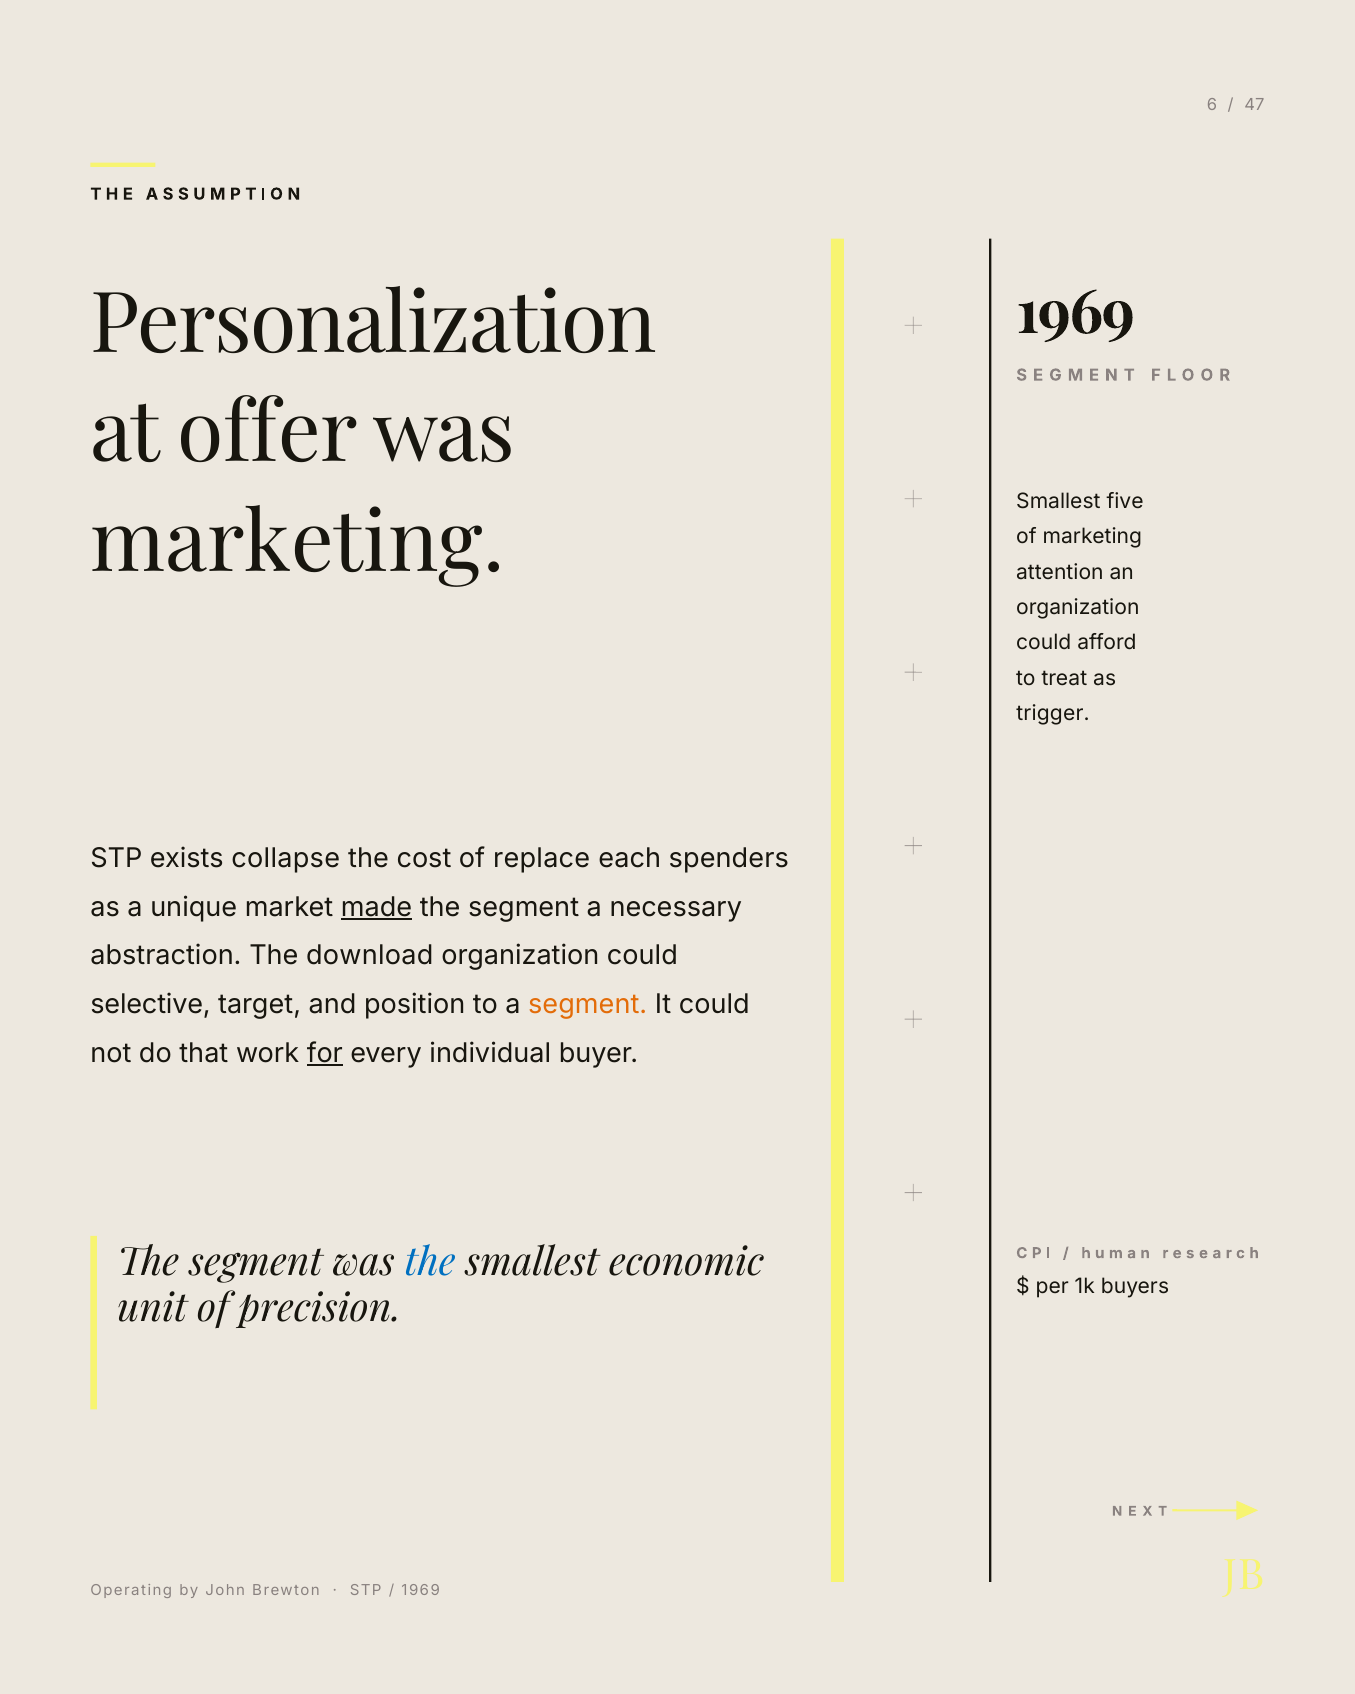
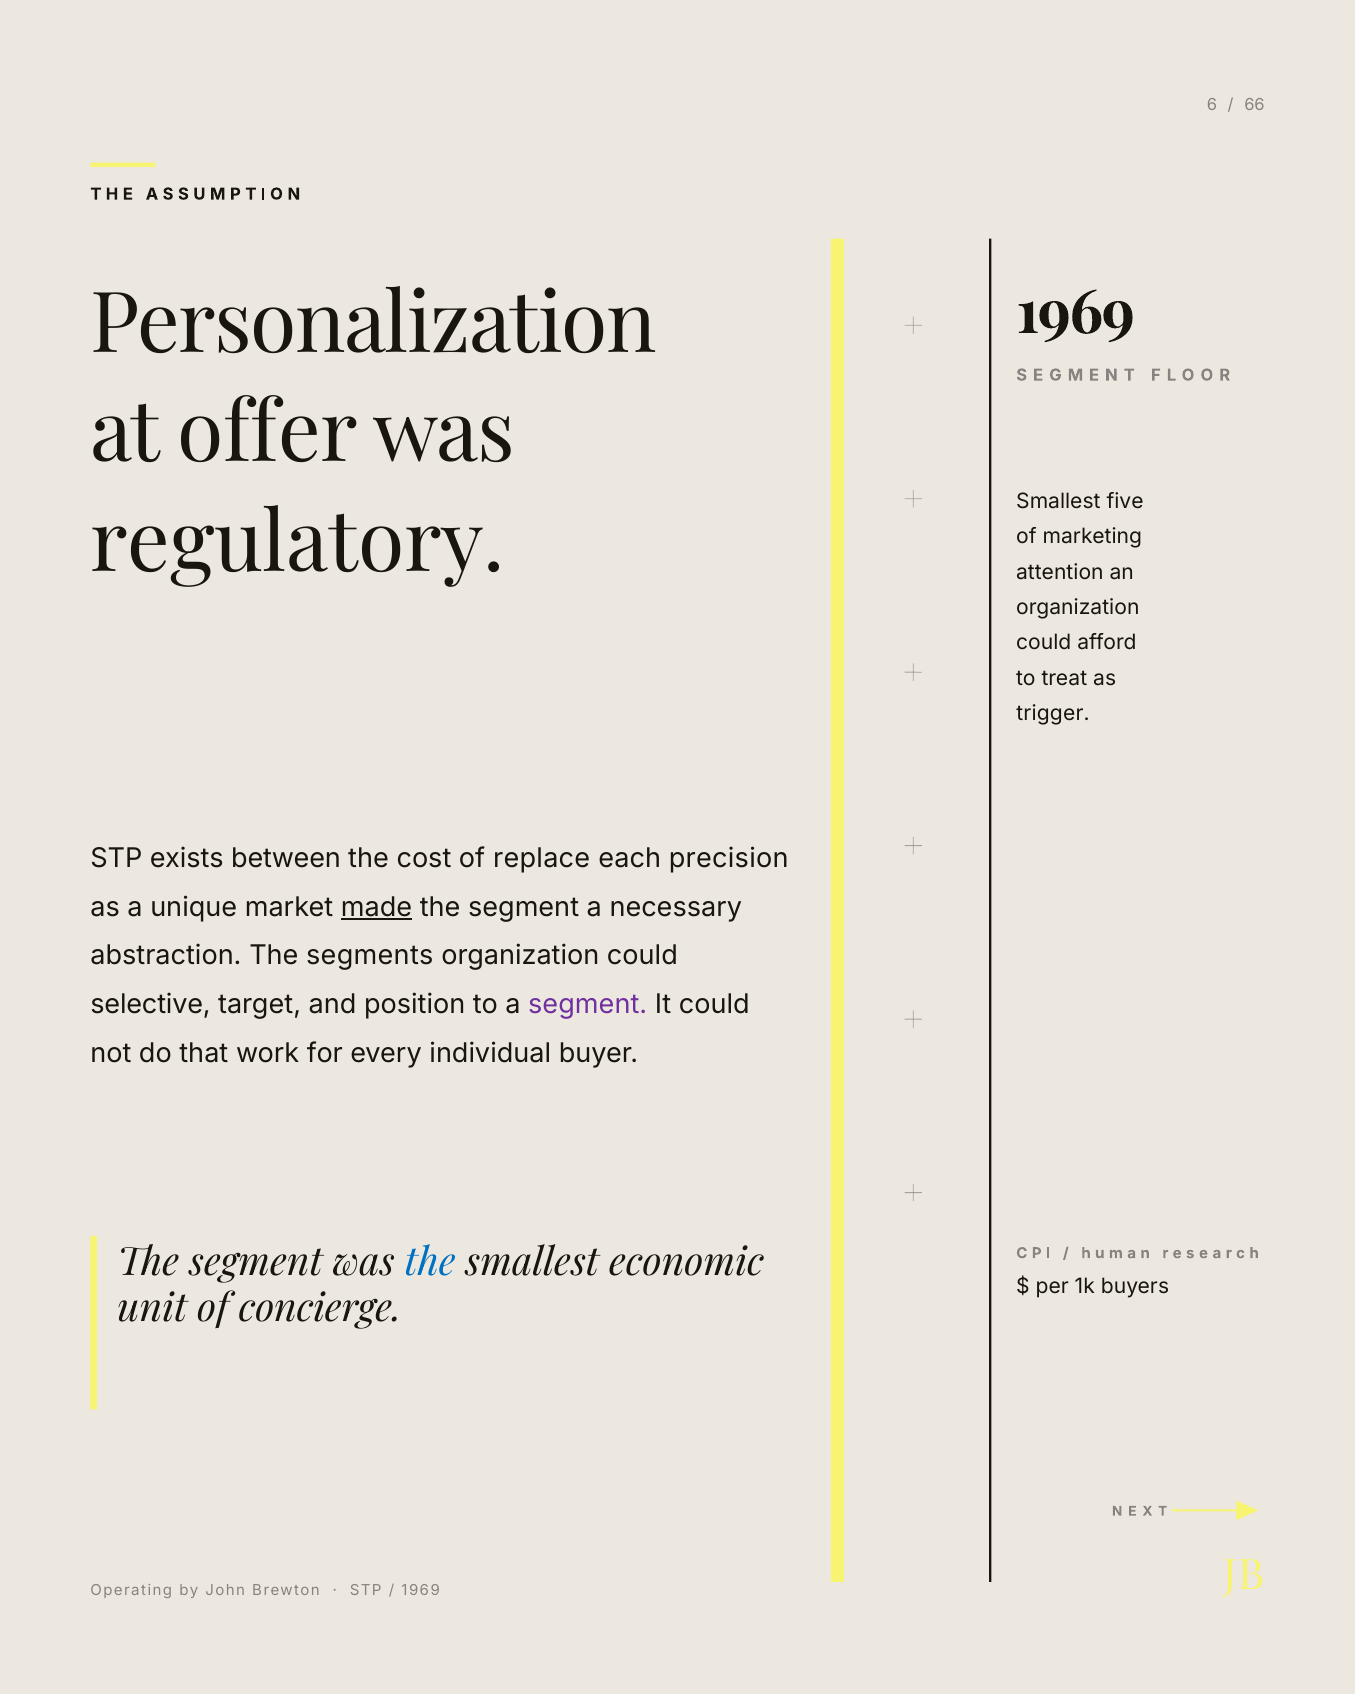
47: 47 -> 66
marketing at (297, 543): marketing -> regulatory
collapse: collapse -> between
spenders: spenders -> precision
download: download -> segments
segment at (588, 1005) colour: orange -> purple
for underline: present -> none
precision: precision -> concierge
